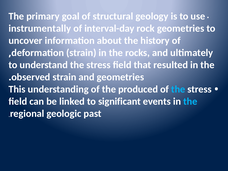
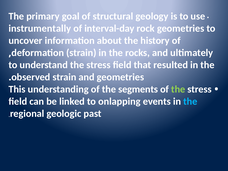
produced: produced -> segments
the at (178, 89) colour: light blue -> light green
significant: significant -> onlapping
